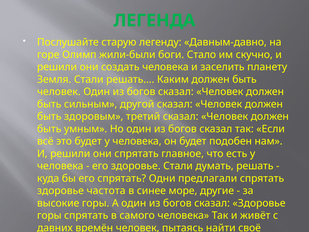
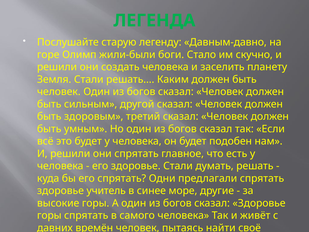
частота: частота -> учитель
